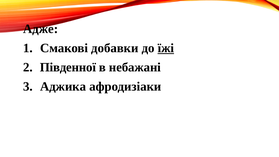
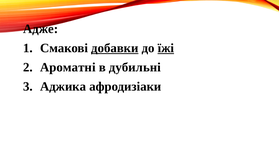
добавки underline: none -> present
Південної: Південної -> Ароматні
небажані: небажані -> дубильні
